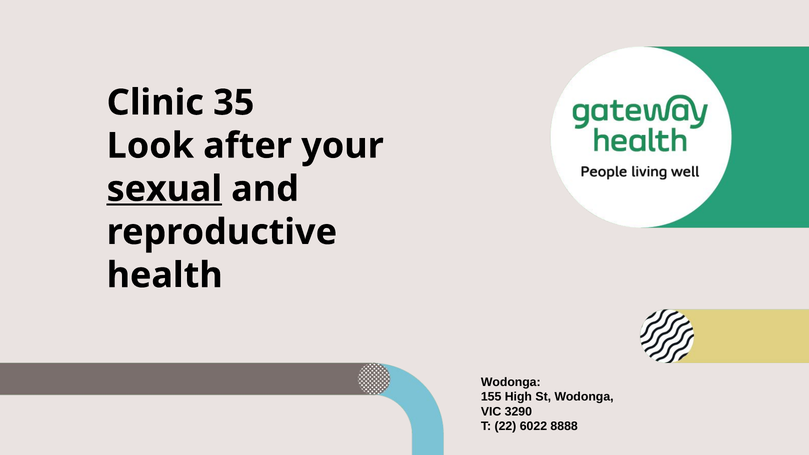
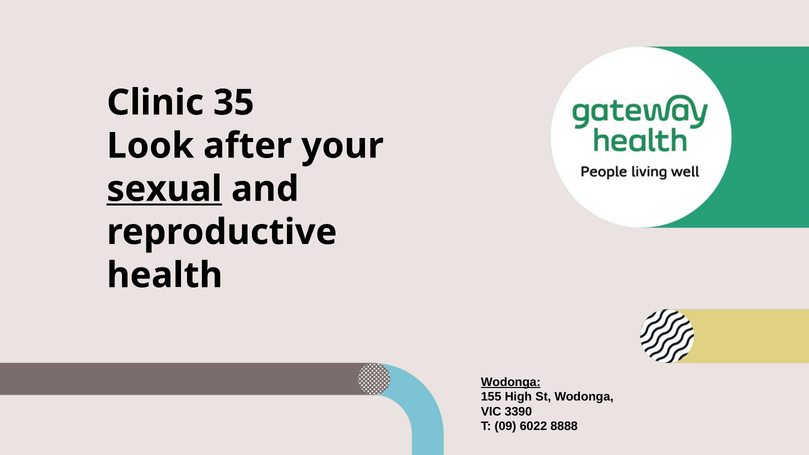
Wodonga at (511, 382) underline: none -> present
3290: 3290 -> 3390
22: 22 -> 09
